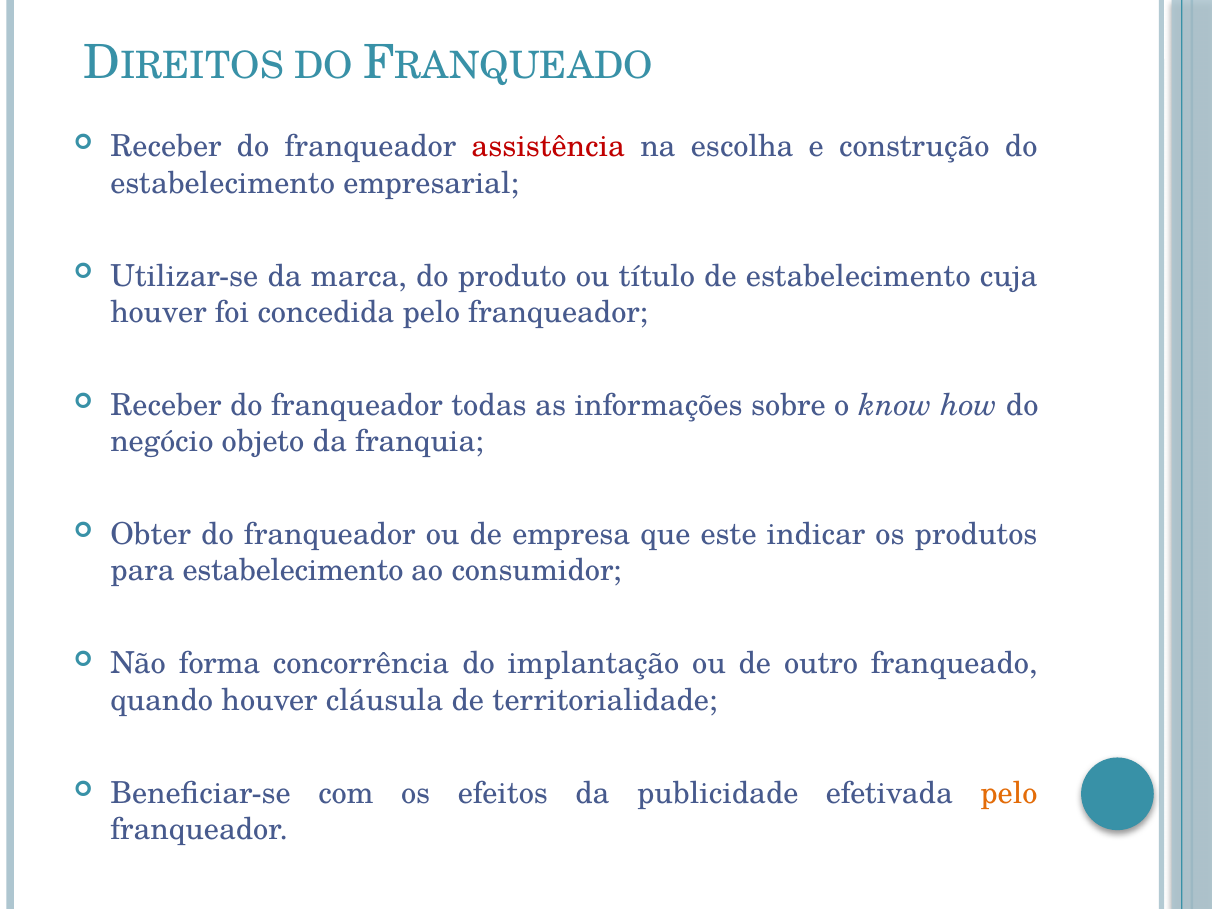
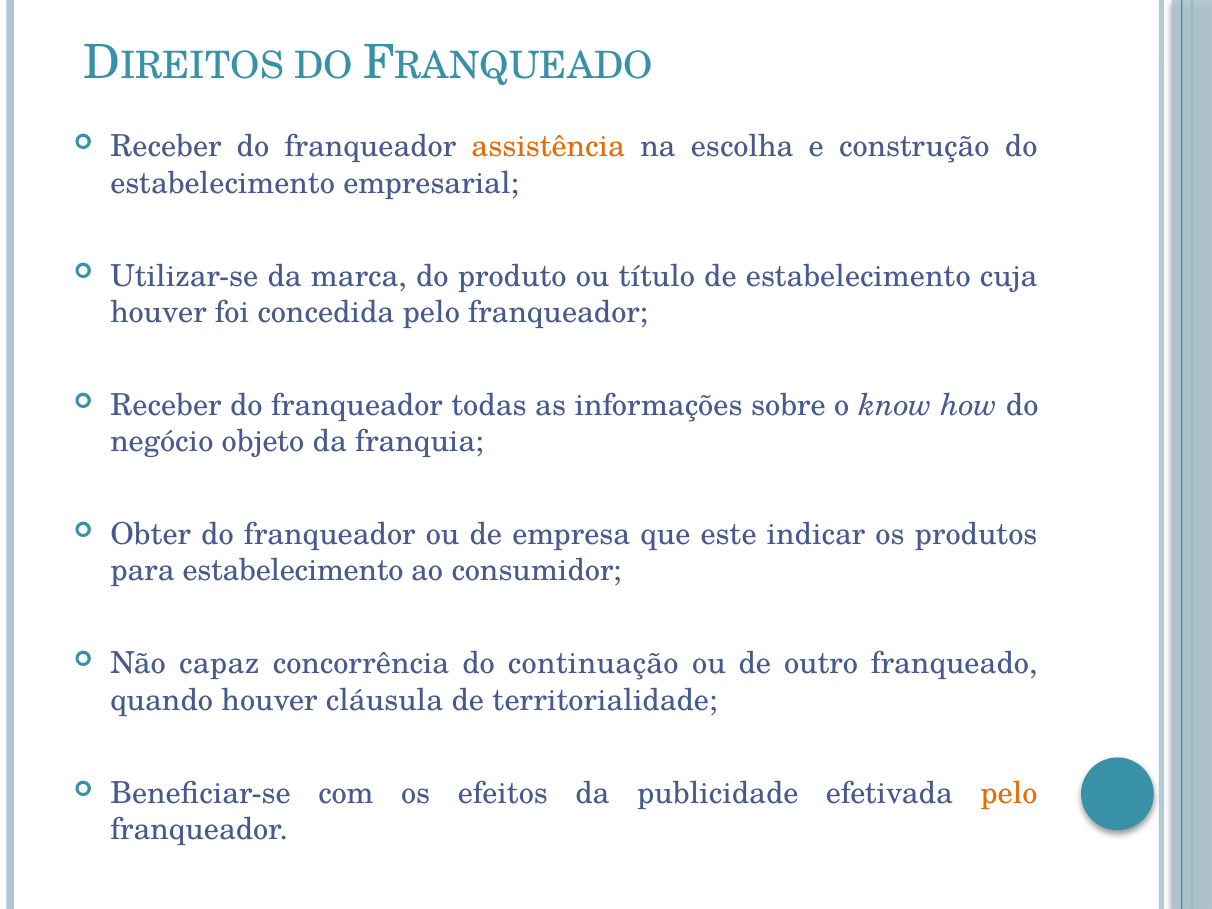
assistência colour: red -> orange
forma: forma -> capaz
implantação: implantação -> continuação
